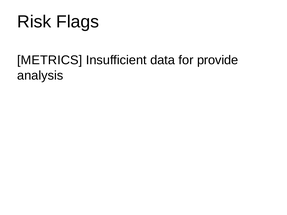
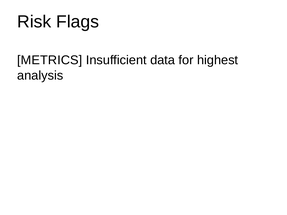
provide: provide -> highest
